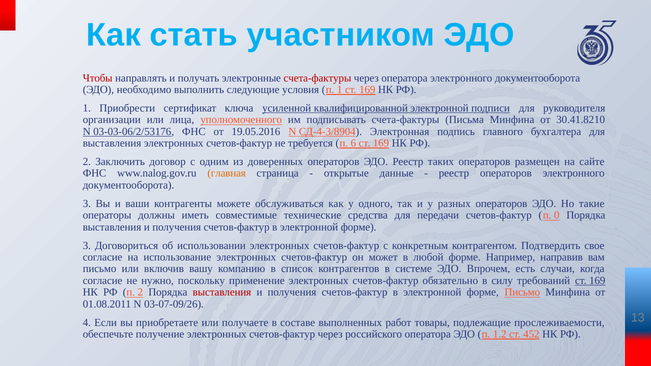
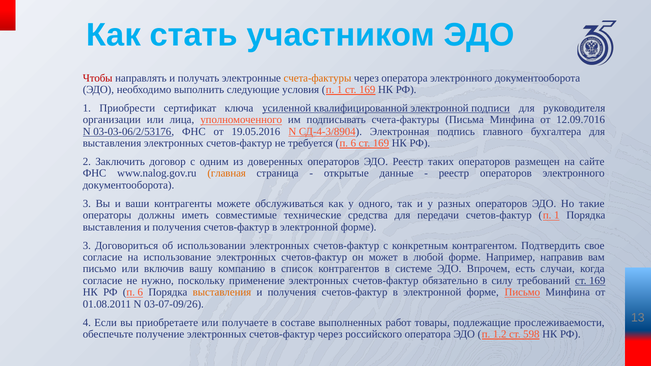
счета-фактуры at (317, 78) colour: red -> orange
30.41.8210: 30.41.8210 -> 12.09.7016
счетов-фактур п 0: 0 -> 1
РФ п 2: 2 -> 6
выставления at (222, 292) colour: red -> orange
452: 452 -> 598
